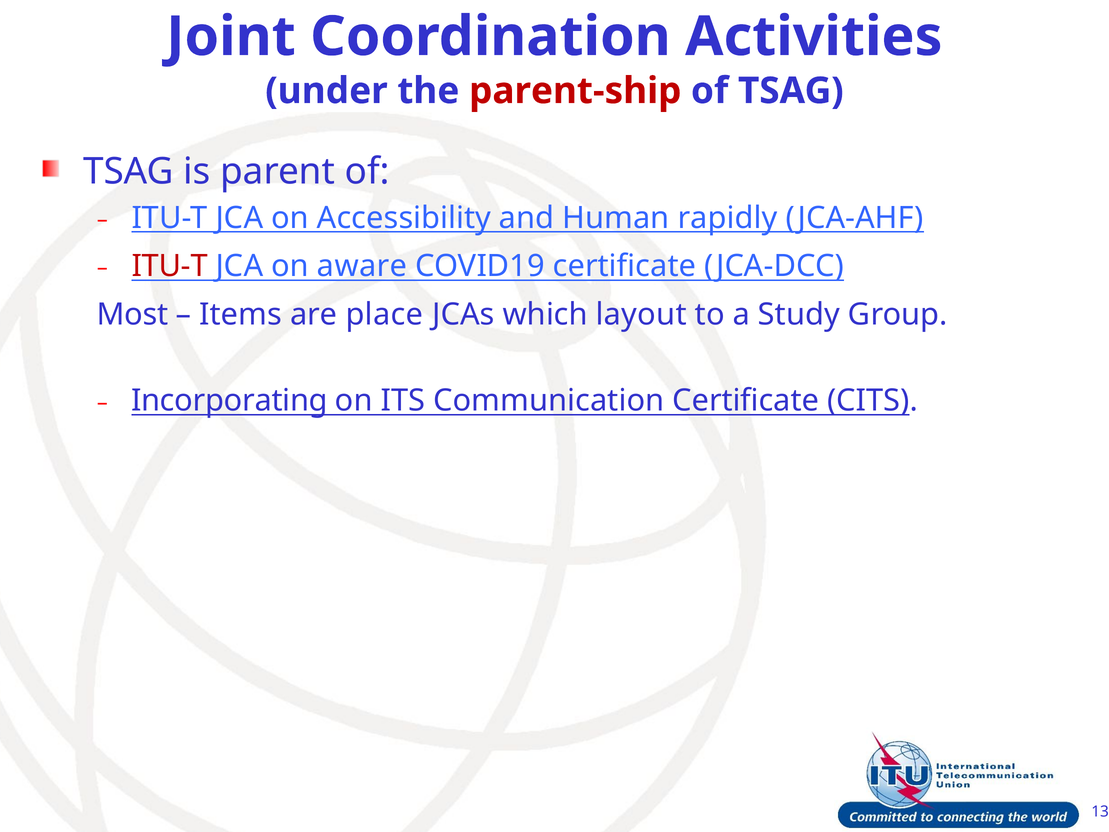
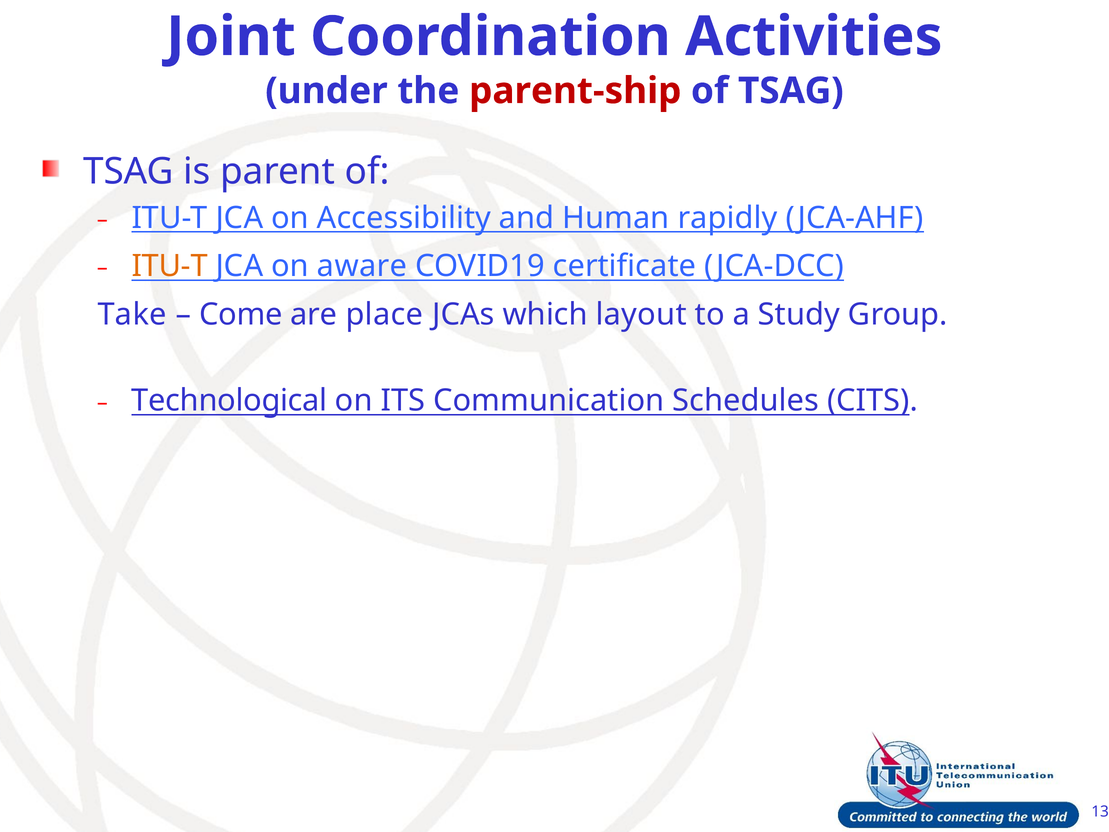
ITU-T at (170, 266) colour: red -> orange
Most: Most -> Take
Items: Items -> Come
Incorporating: Incorporating -> Technological
Communication Certificate: Certificate -> Schedules
